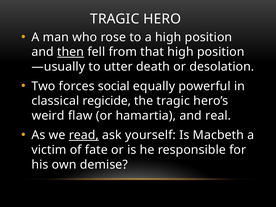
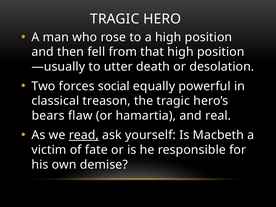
then underline: present -> none
regicide: regicide -> treason
weird: weird -> bears
